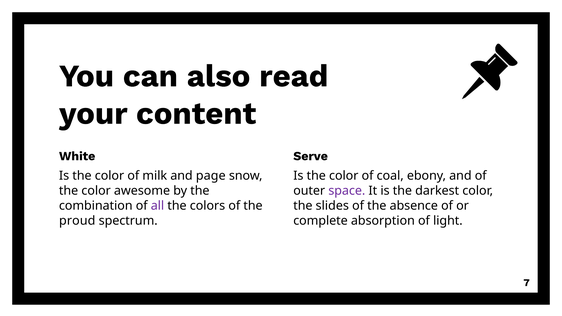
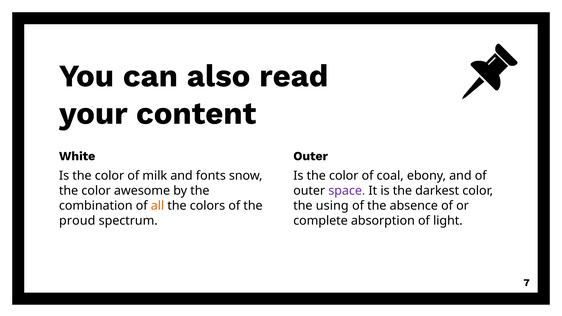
Serve at (311, 156): Serve -> Outer
page: page -> fonts
all colour: purple -> orange
slides: slides -> using
